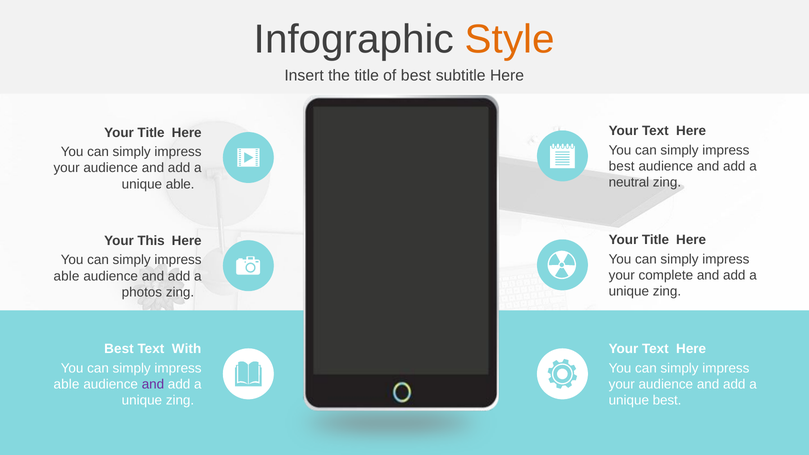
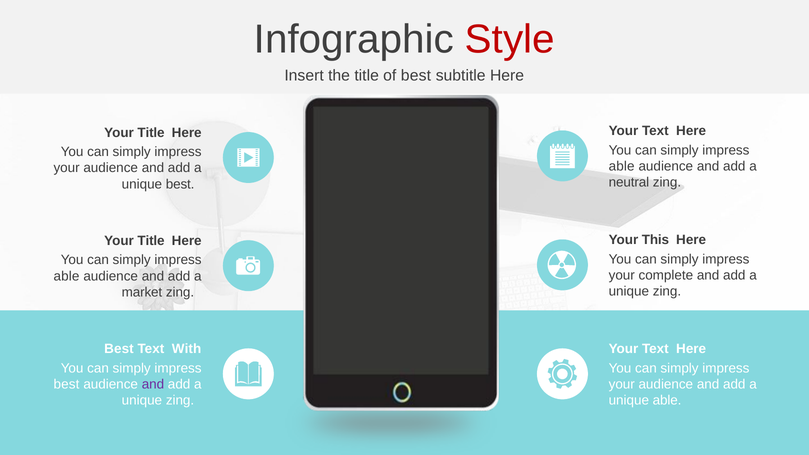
Style colour: orange -> red
best at (622, 166): best -> able
unique able: able -> best
Title at (655, 240): Title -> This
This at (151, 241): This -> Title
photos: photos -> market
able at (67, 384): able -> best
unique best: best -> able
